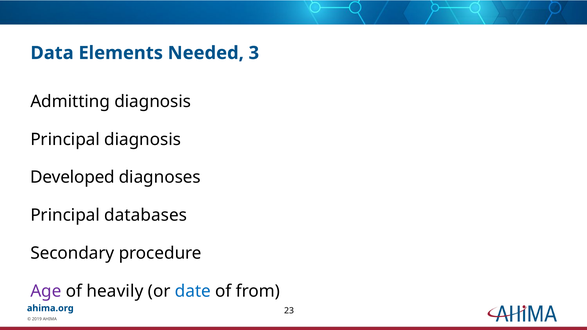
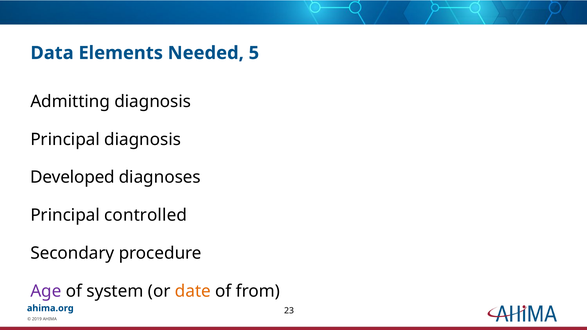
3: 3 -> 5
databases: databases -> controlled
heavily: heavily -> system
date colour: blue -> orange
